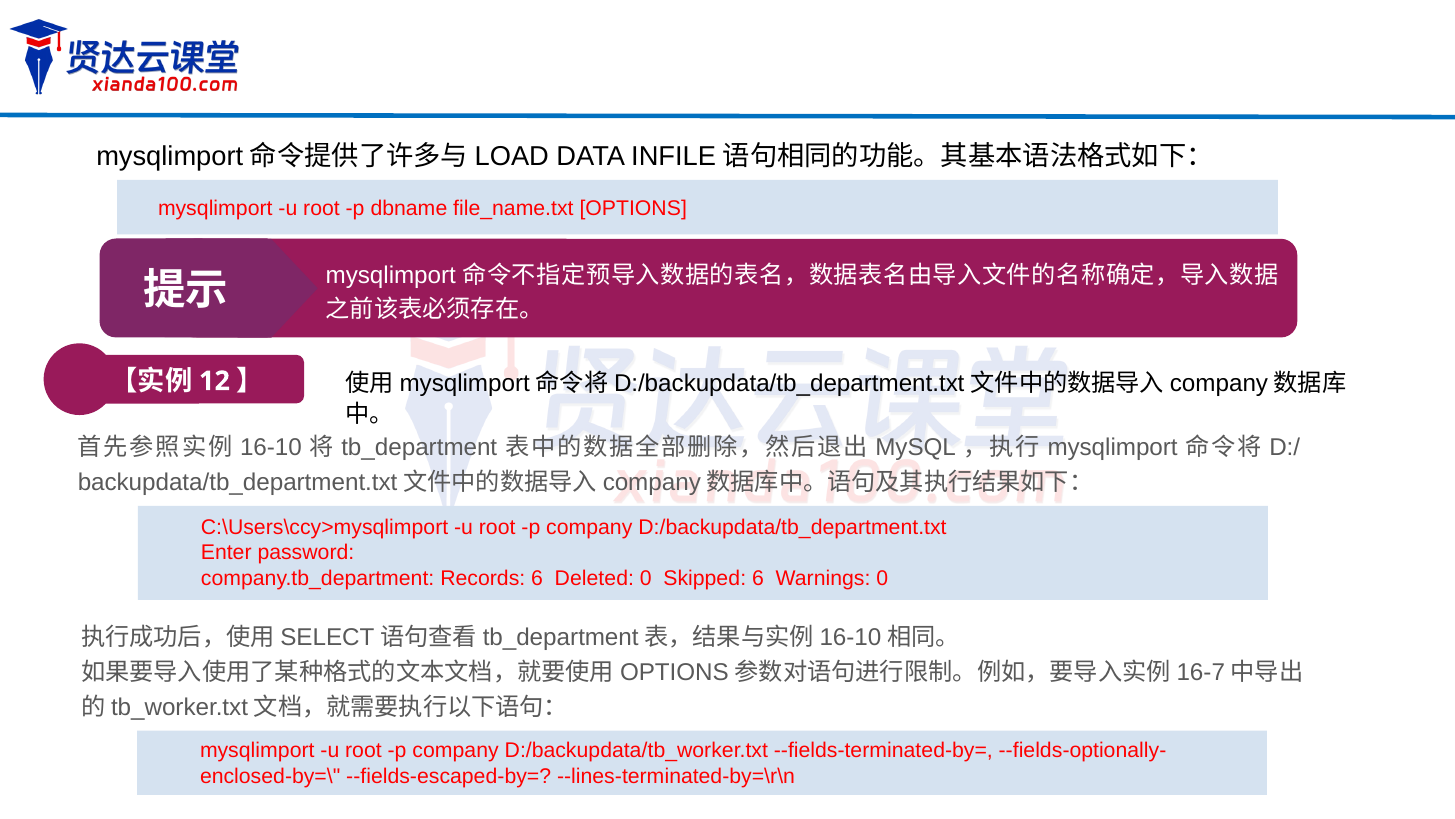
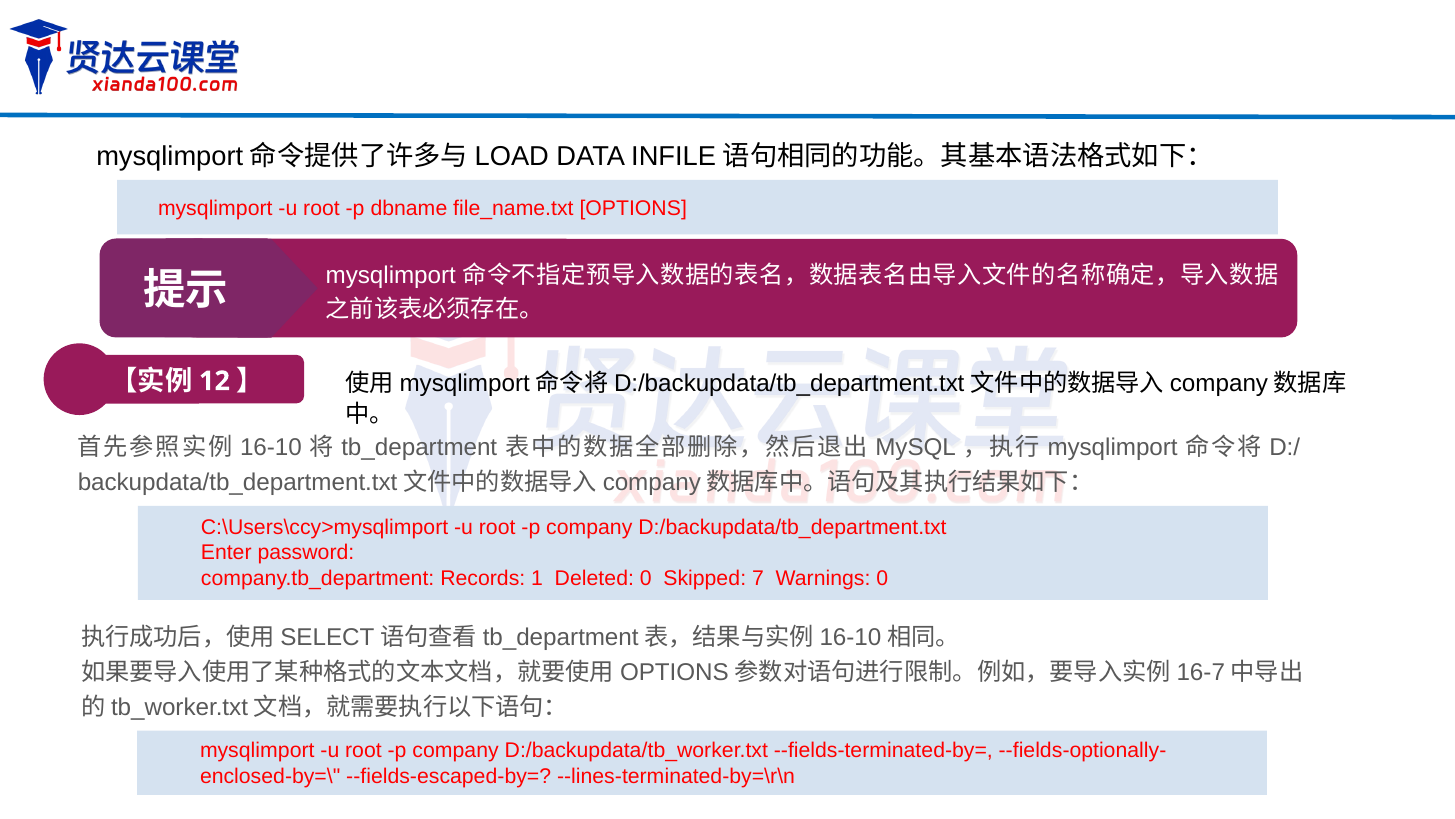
Records 6: 6 -> 1
Skipped 6: 6 -> 7
